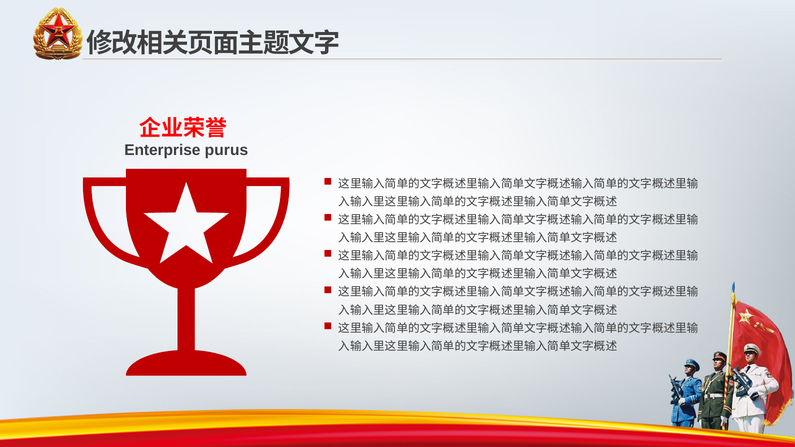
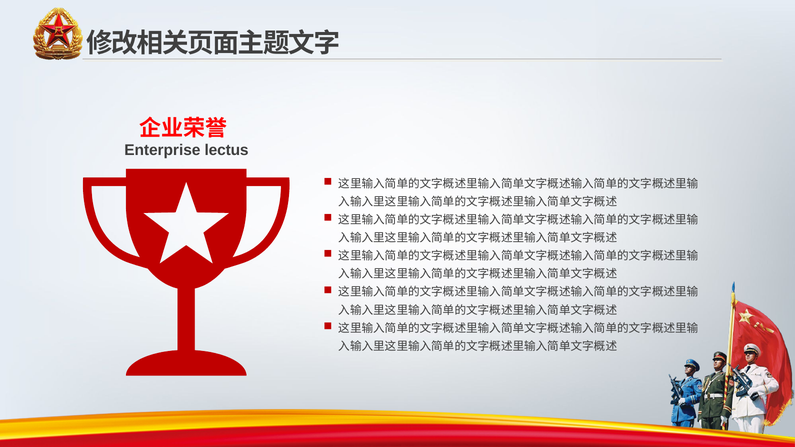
purus: purus -> lectus
